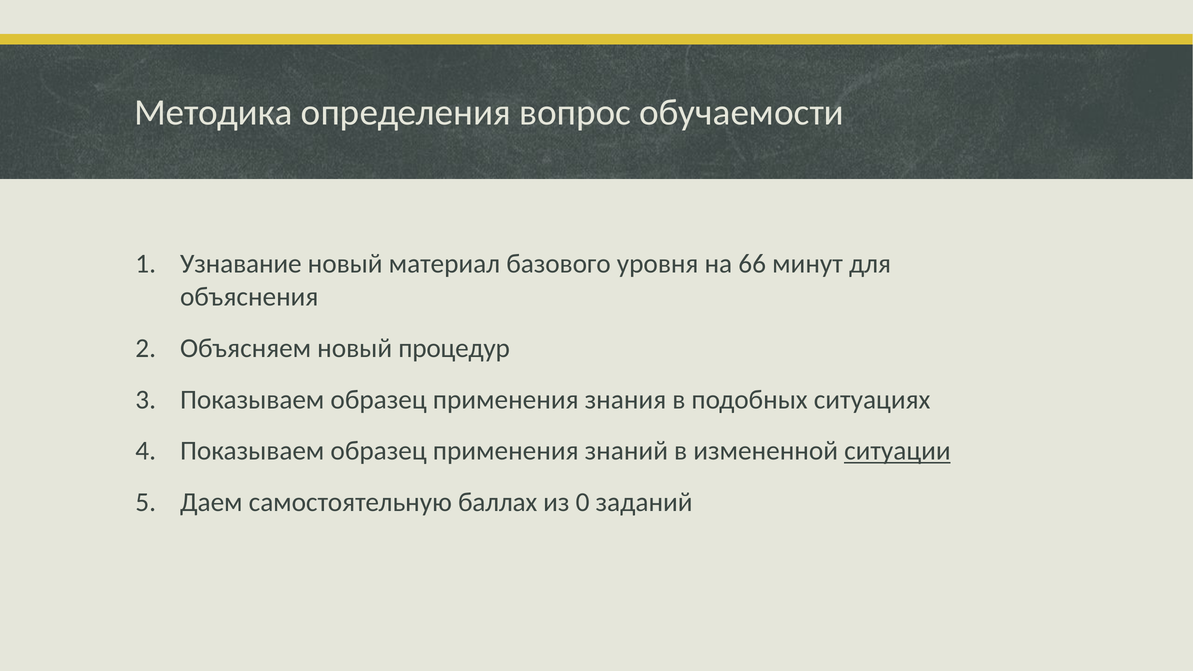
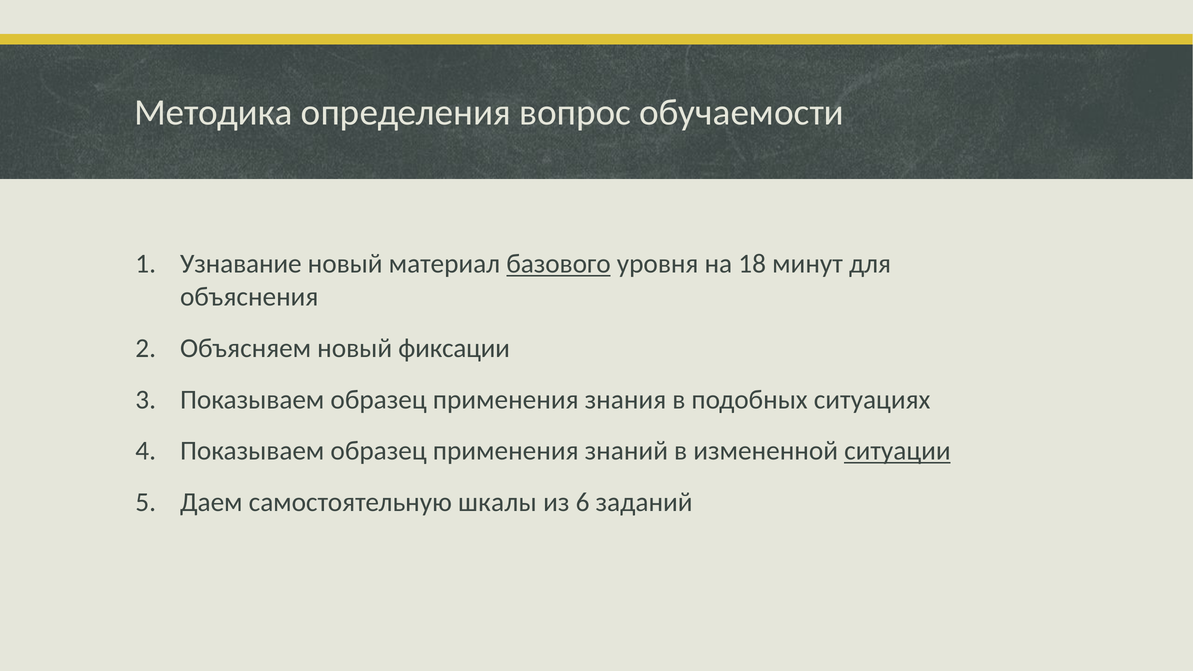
базового underline: none -> present
66: 66 -> 18
процедур: процедур -> фиксации
баллах: баллах -> шкалы
0: 0 -> 6
